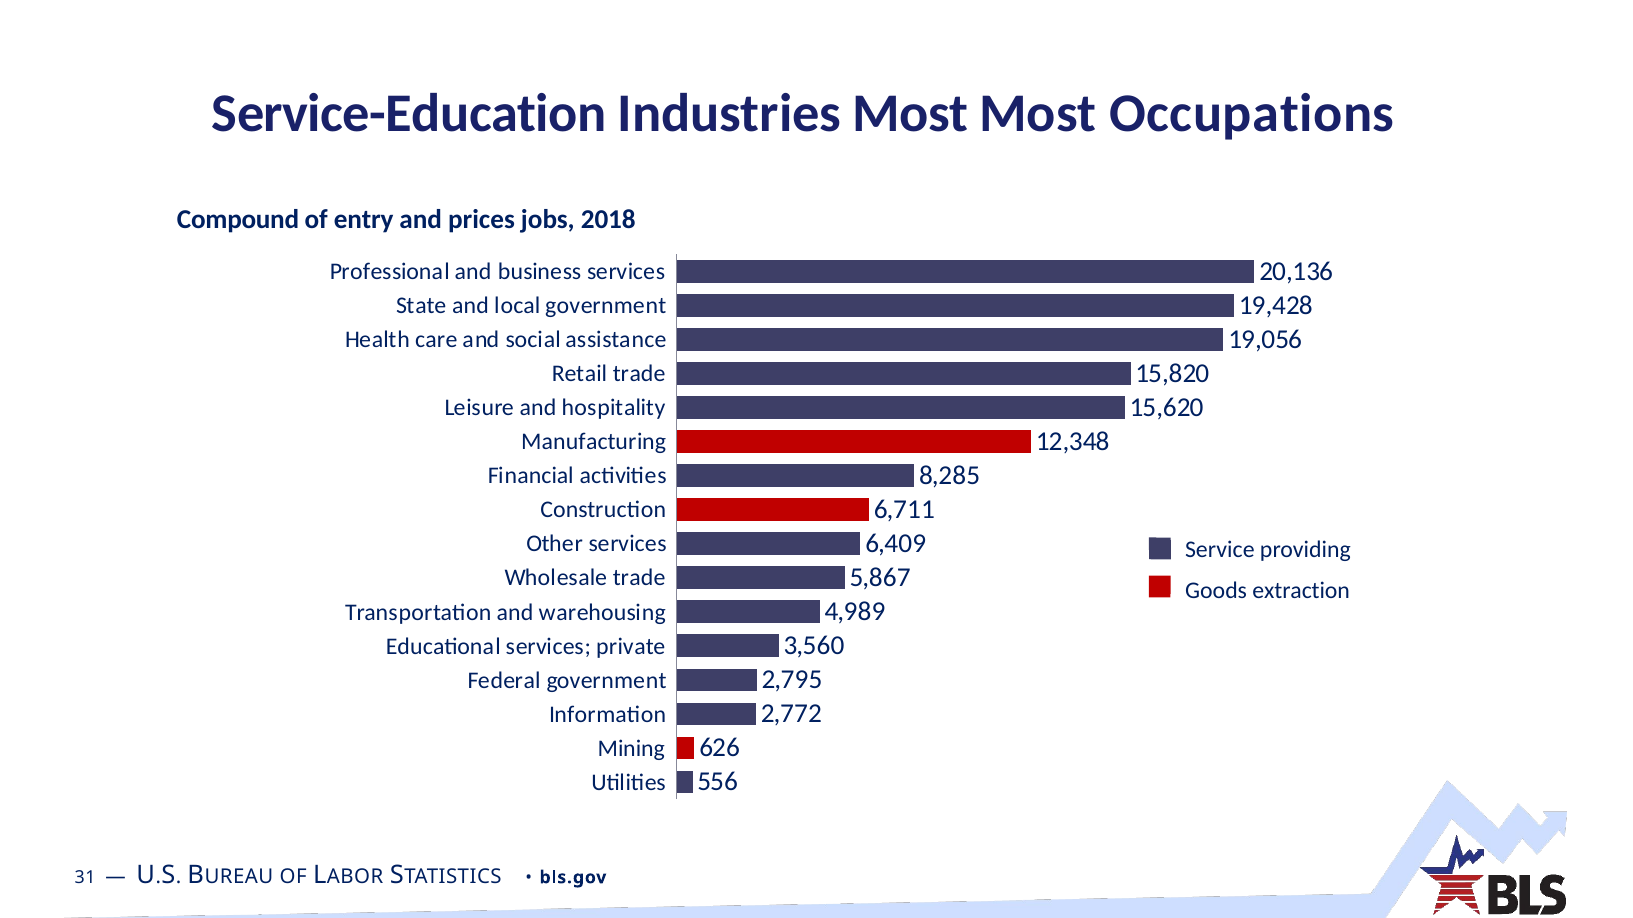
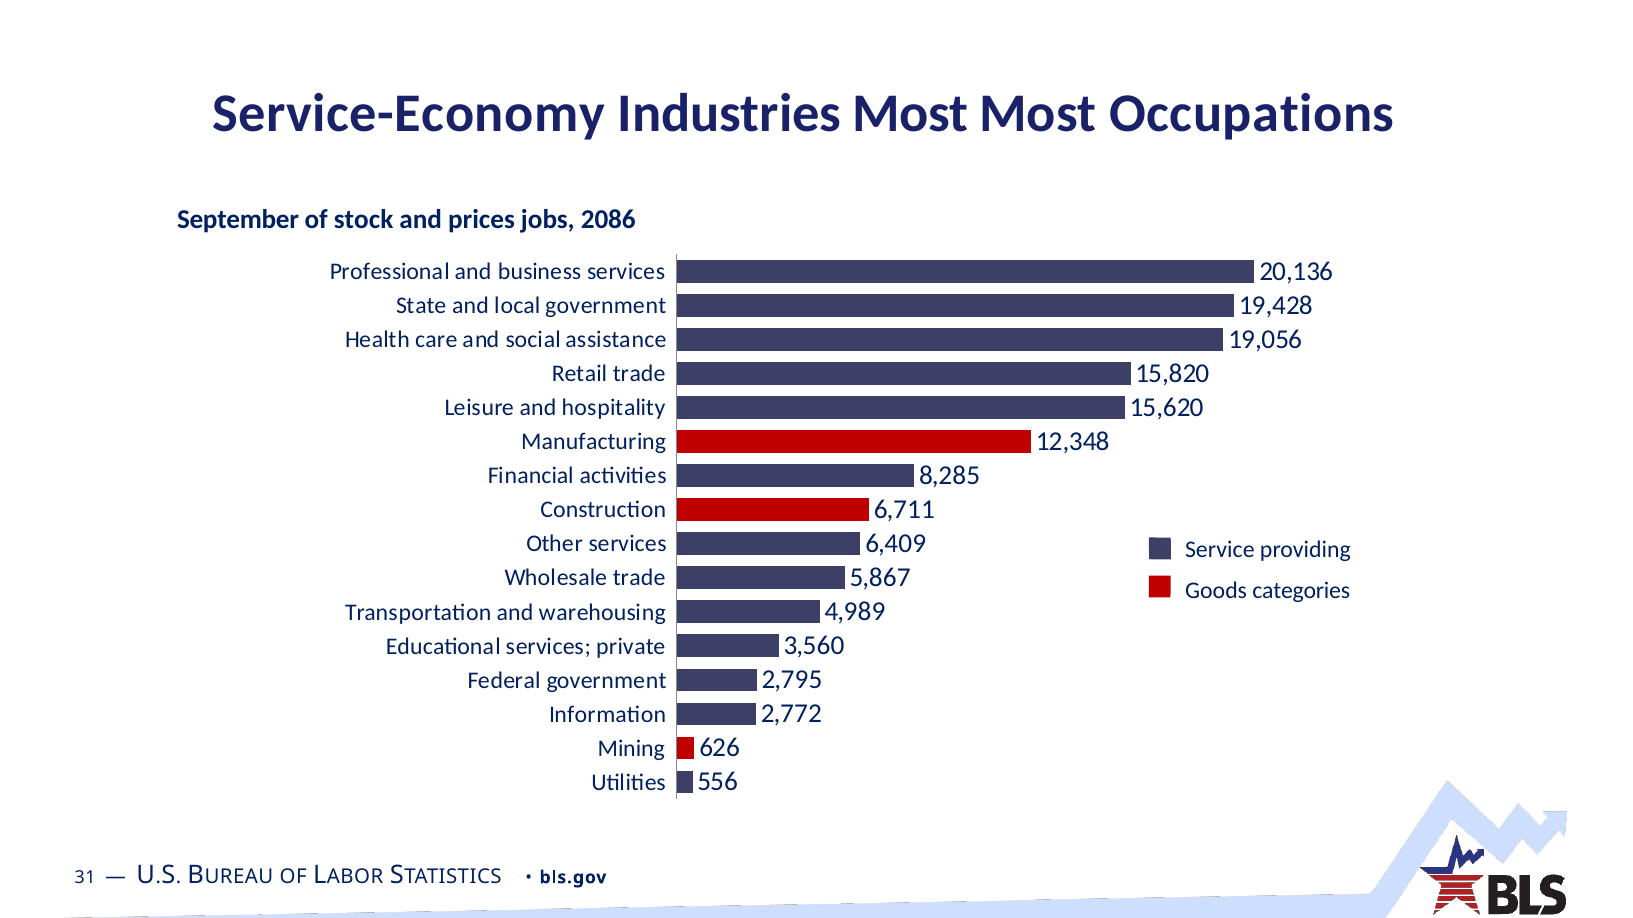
Service-Education: Service-Education -> Service-Economy
Compound: Compound -> September
entry: entry -> stock
2018: 2018 -> 2086
extraction: extraction -> categories
